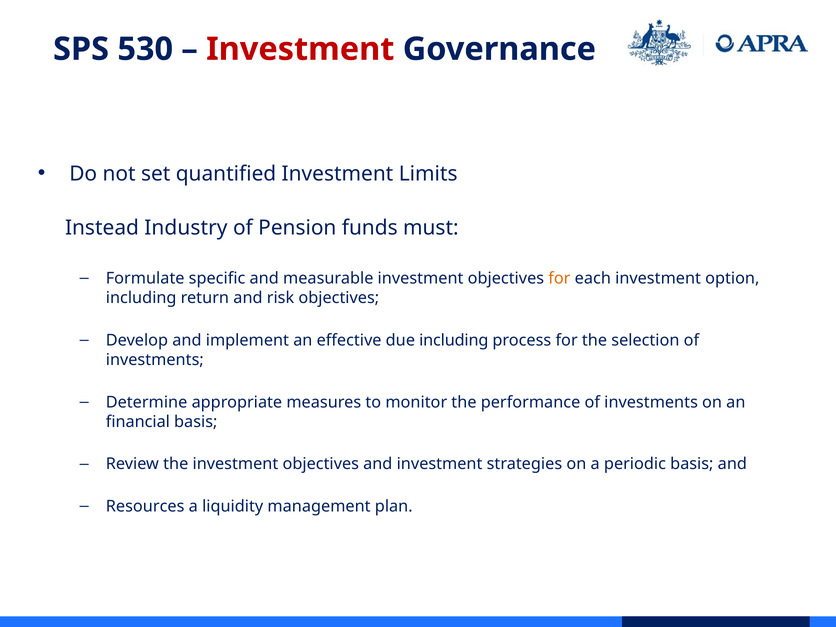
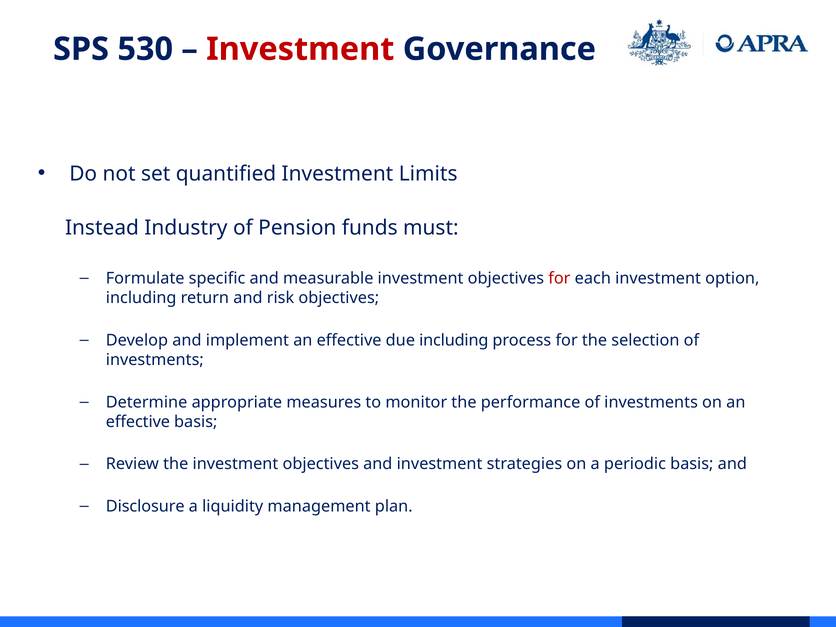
for at (559, 278) colour: orange -> red
financial at (138, 422): financial -> effective
Resources: Resources -> Disclosure
